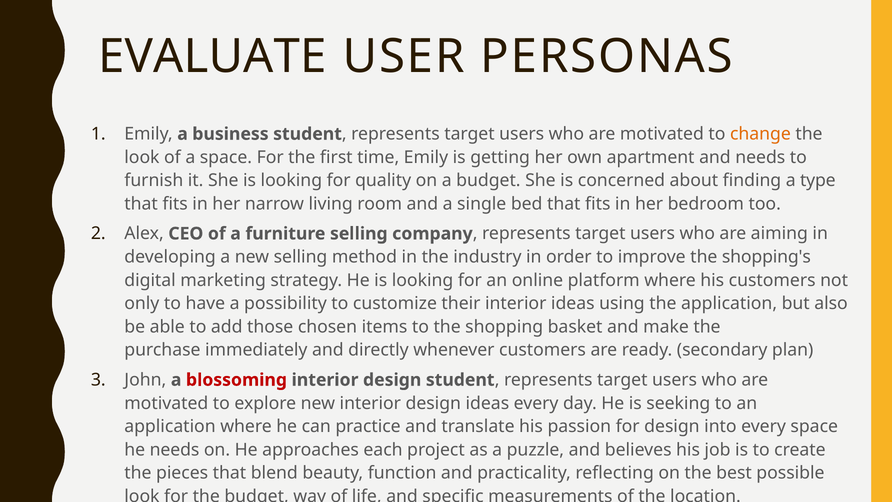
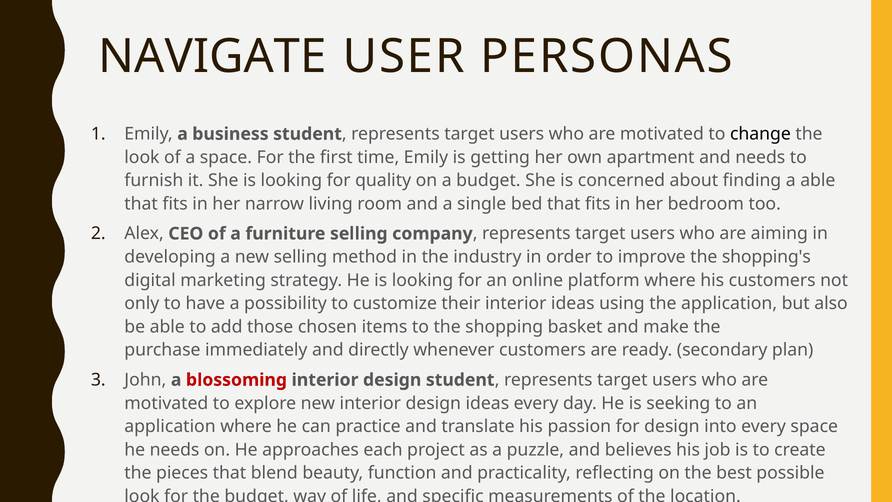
EVALUATE: EVALUATE -> NAVIGATE
change colour: orange -> black
a type: type -> able
